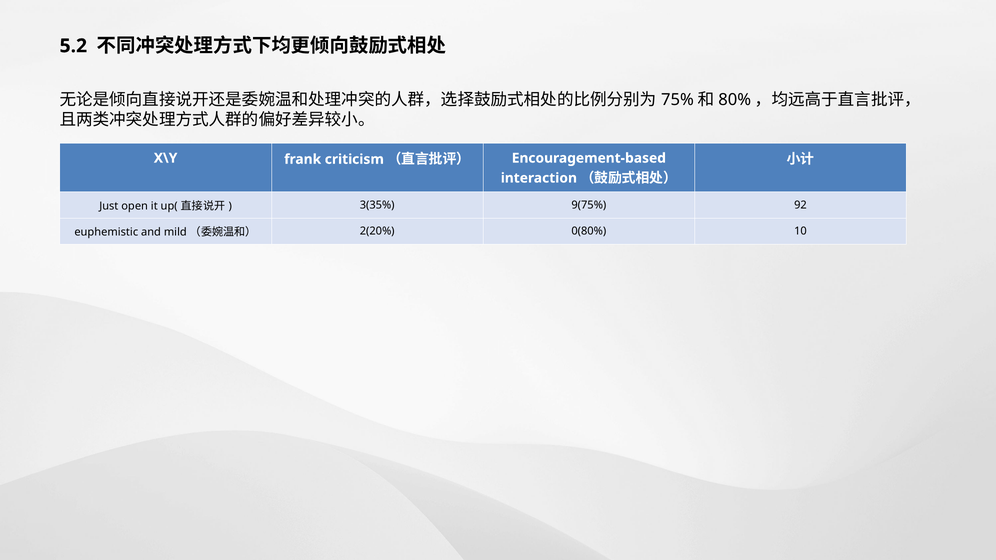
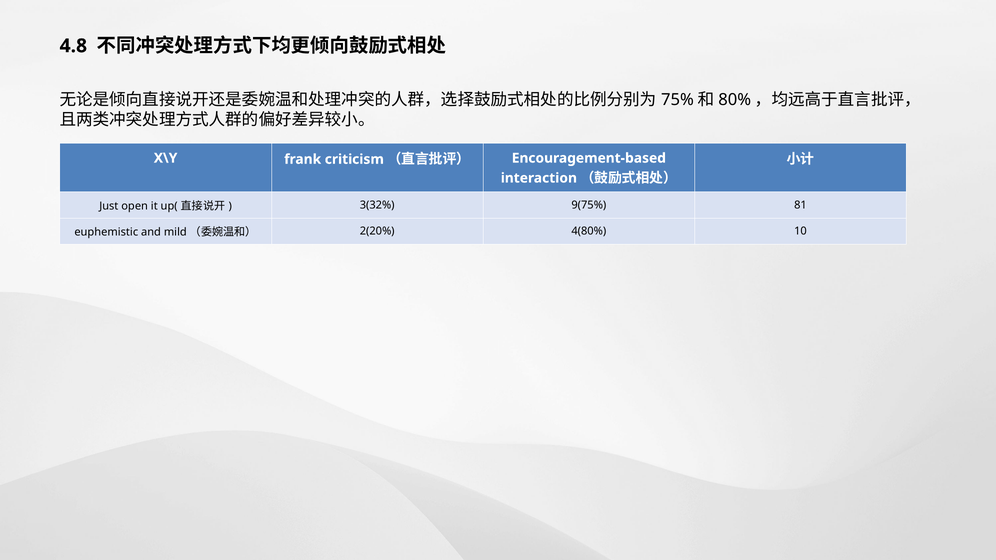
5.2: 5.2 -> 4.8
3(35%: 3(35% -> 3(32%
92: 92 -> 81
0(80%: 0(80% -> 4(80%
